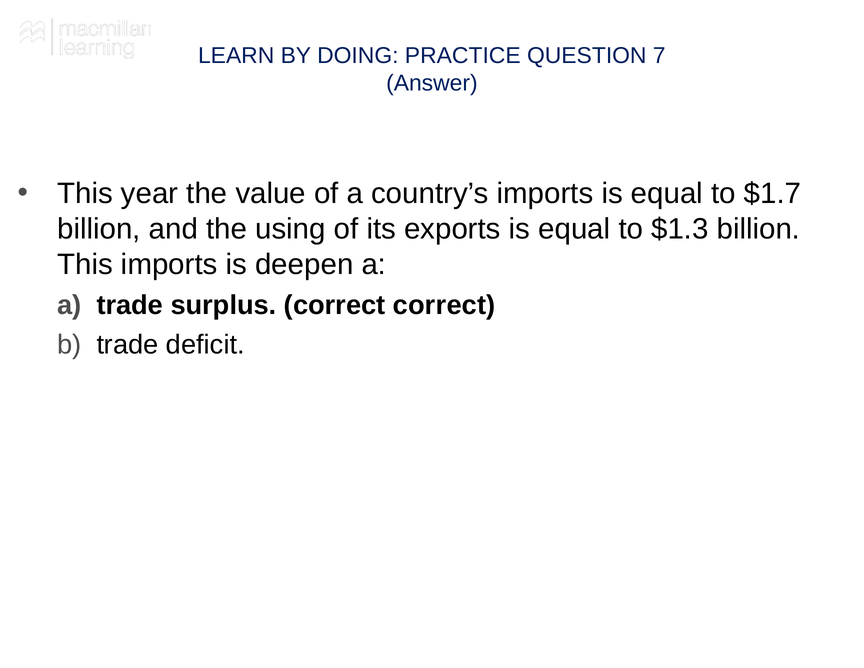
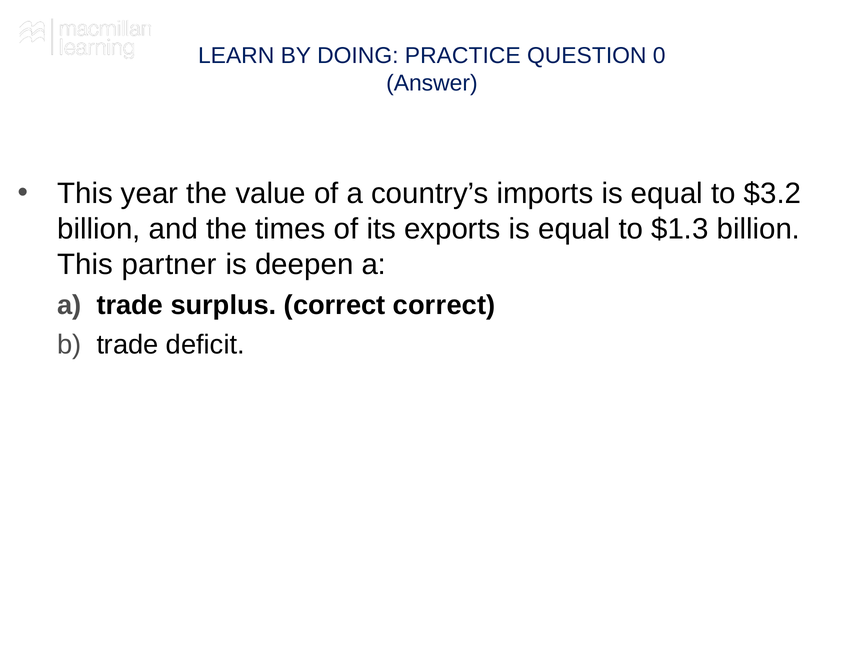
7: 7 -> 0
$1.7: $1.7 -> $3.2
using: using -> times
This imports: imports -> partner
